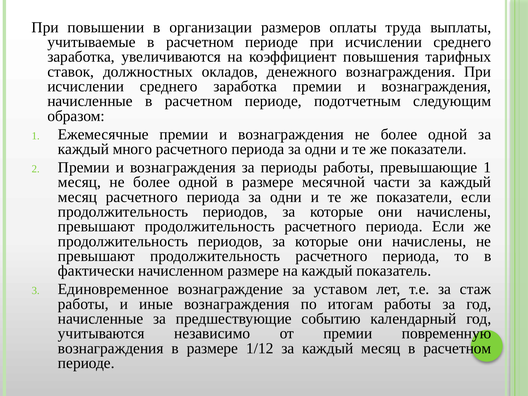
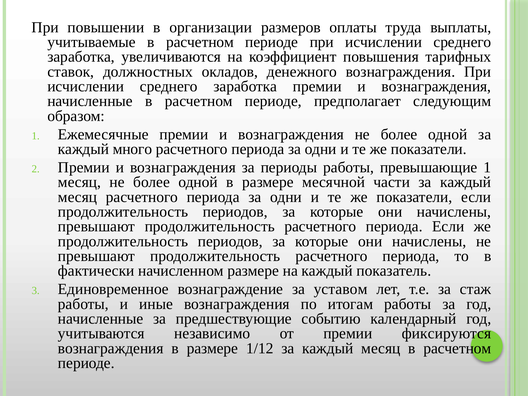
подотчетным: подотчетным -> предполагает
повременную: повременную -> фиксируются
